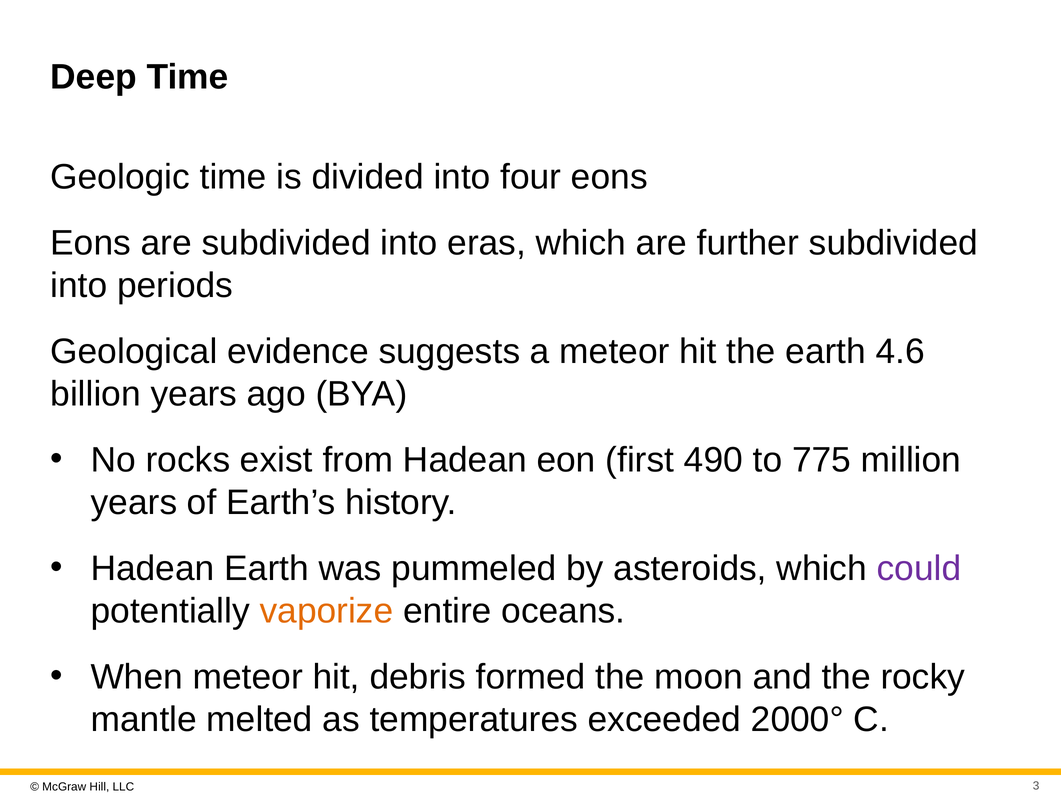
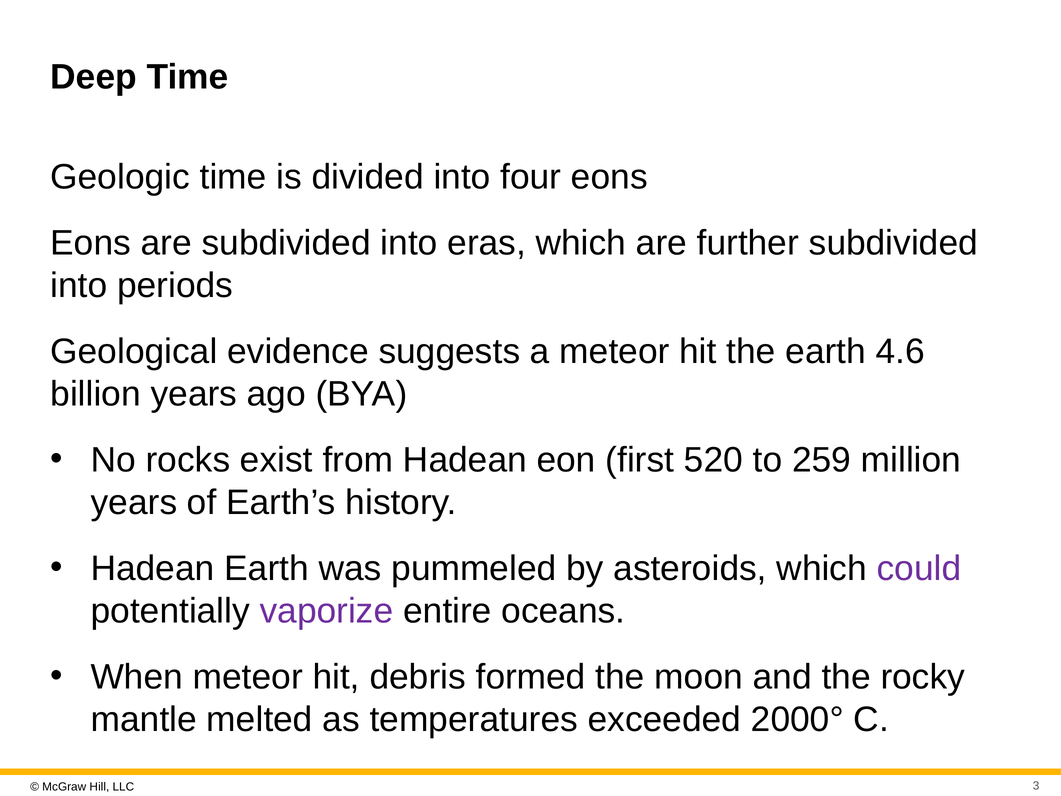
490: 490 -> 520
775: 775 -> 259
vaporize colour: orange -> purple
